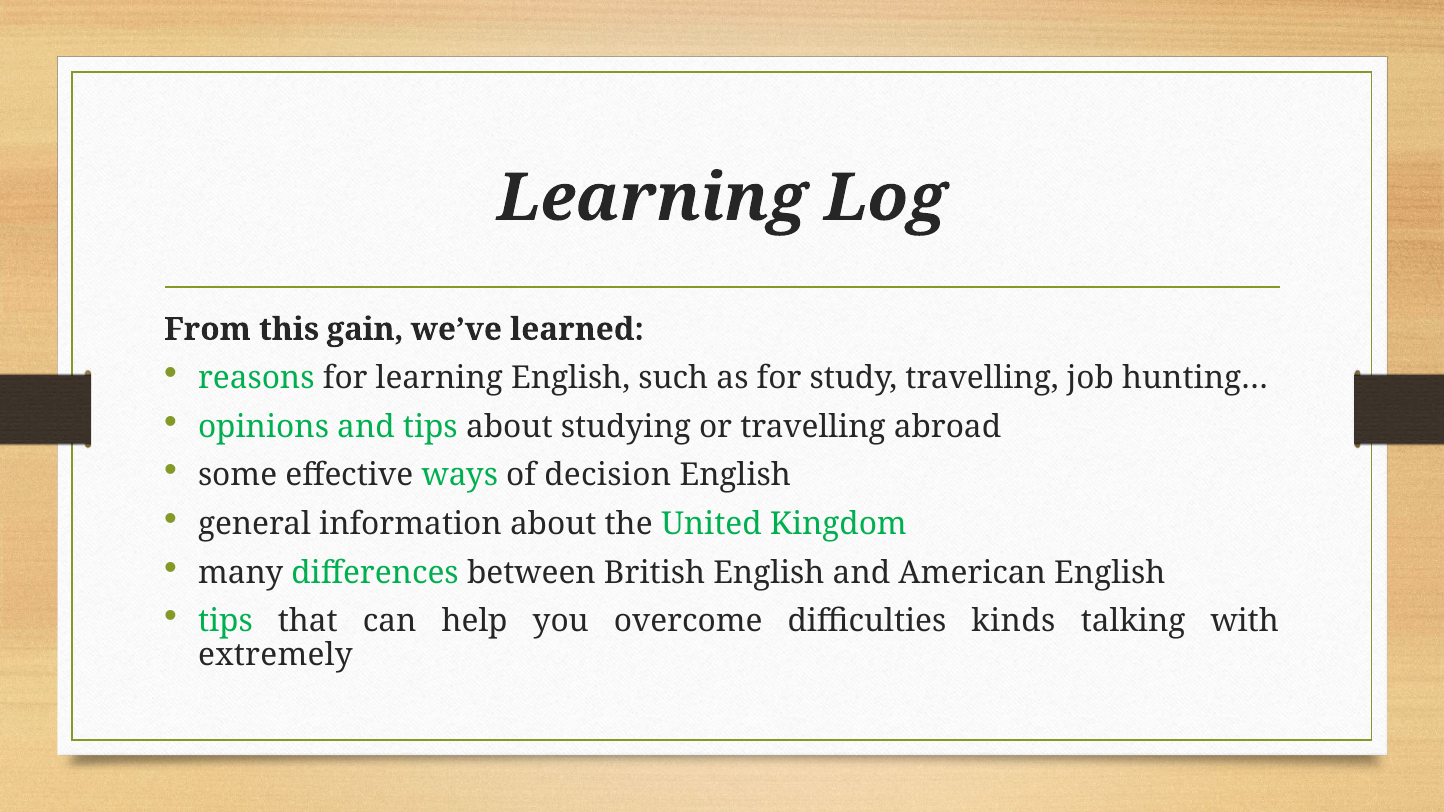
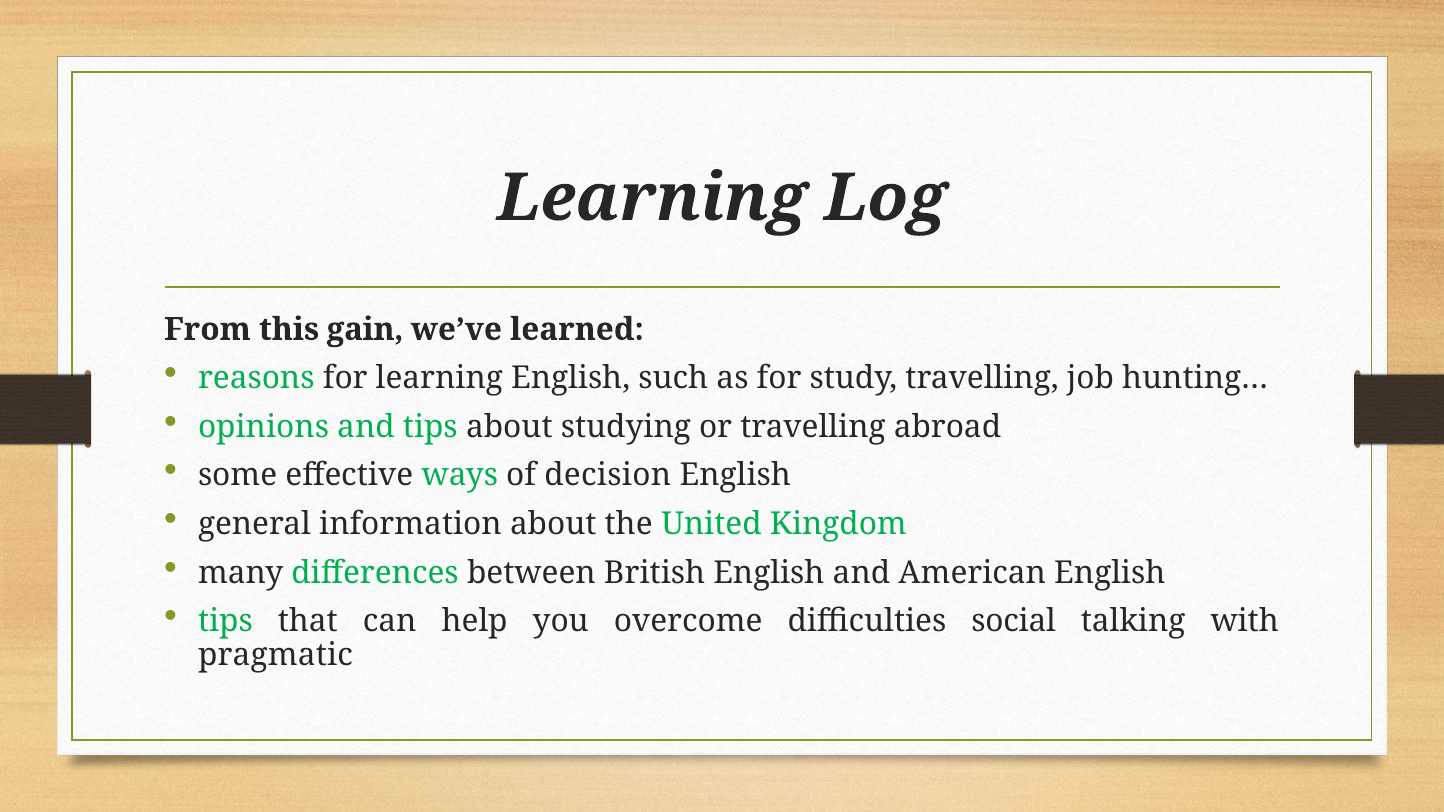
kinds: kinds -> social
extremely: extremely -> pragmatic
